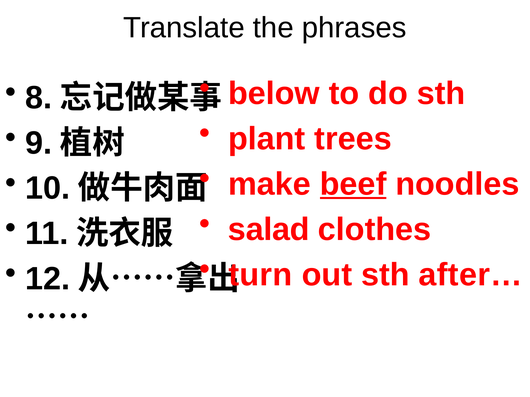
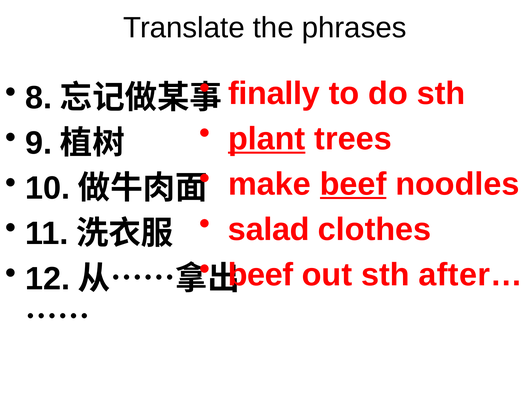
below: below -> finally
plant underline: none -> present
turn at (260, 275): turn -> beef
